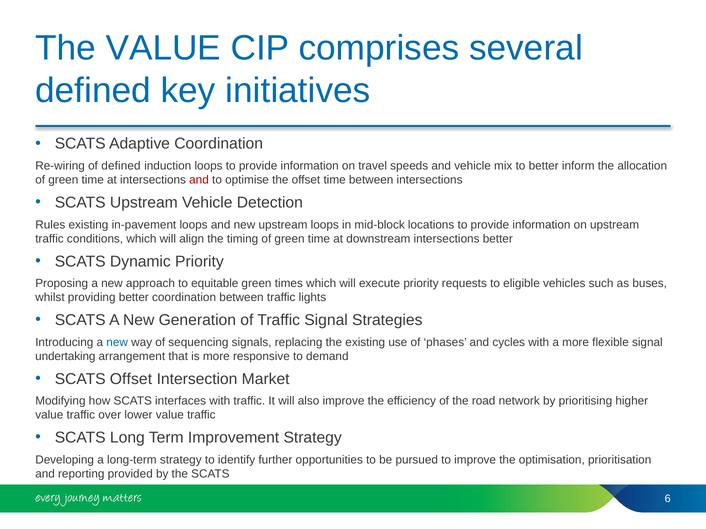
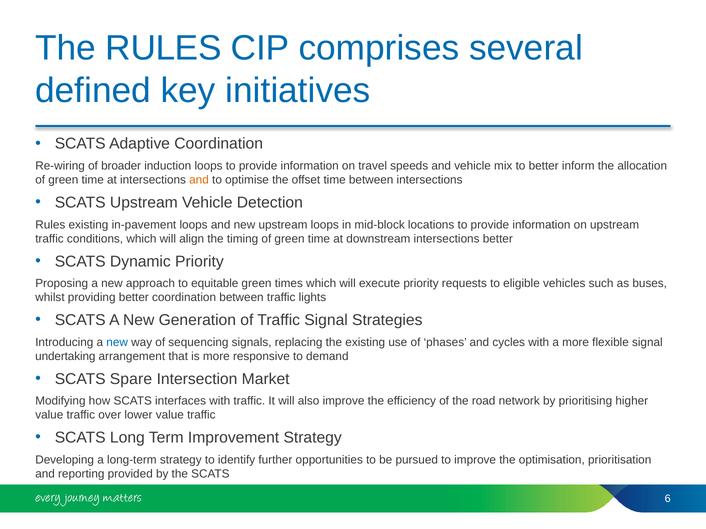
The VALUE: VALUE -> RULES
of defined: defined -> broader
and at (199, 180) colour: red -> orange
SCATS Offset: Offset -> Spare
